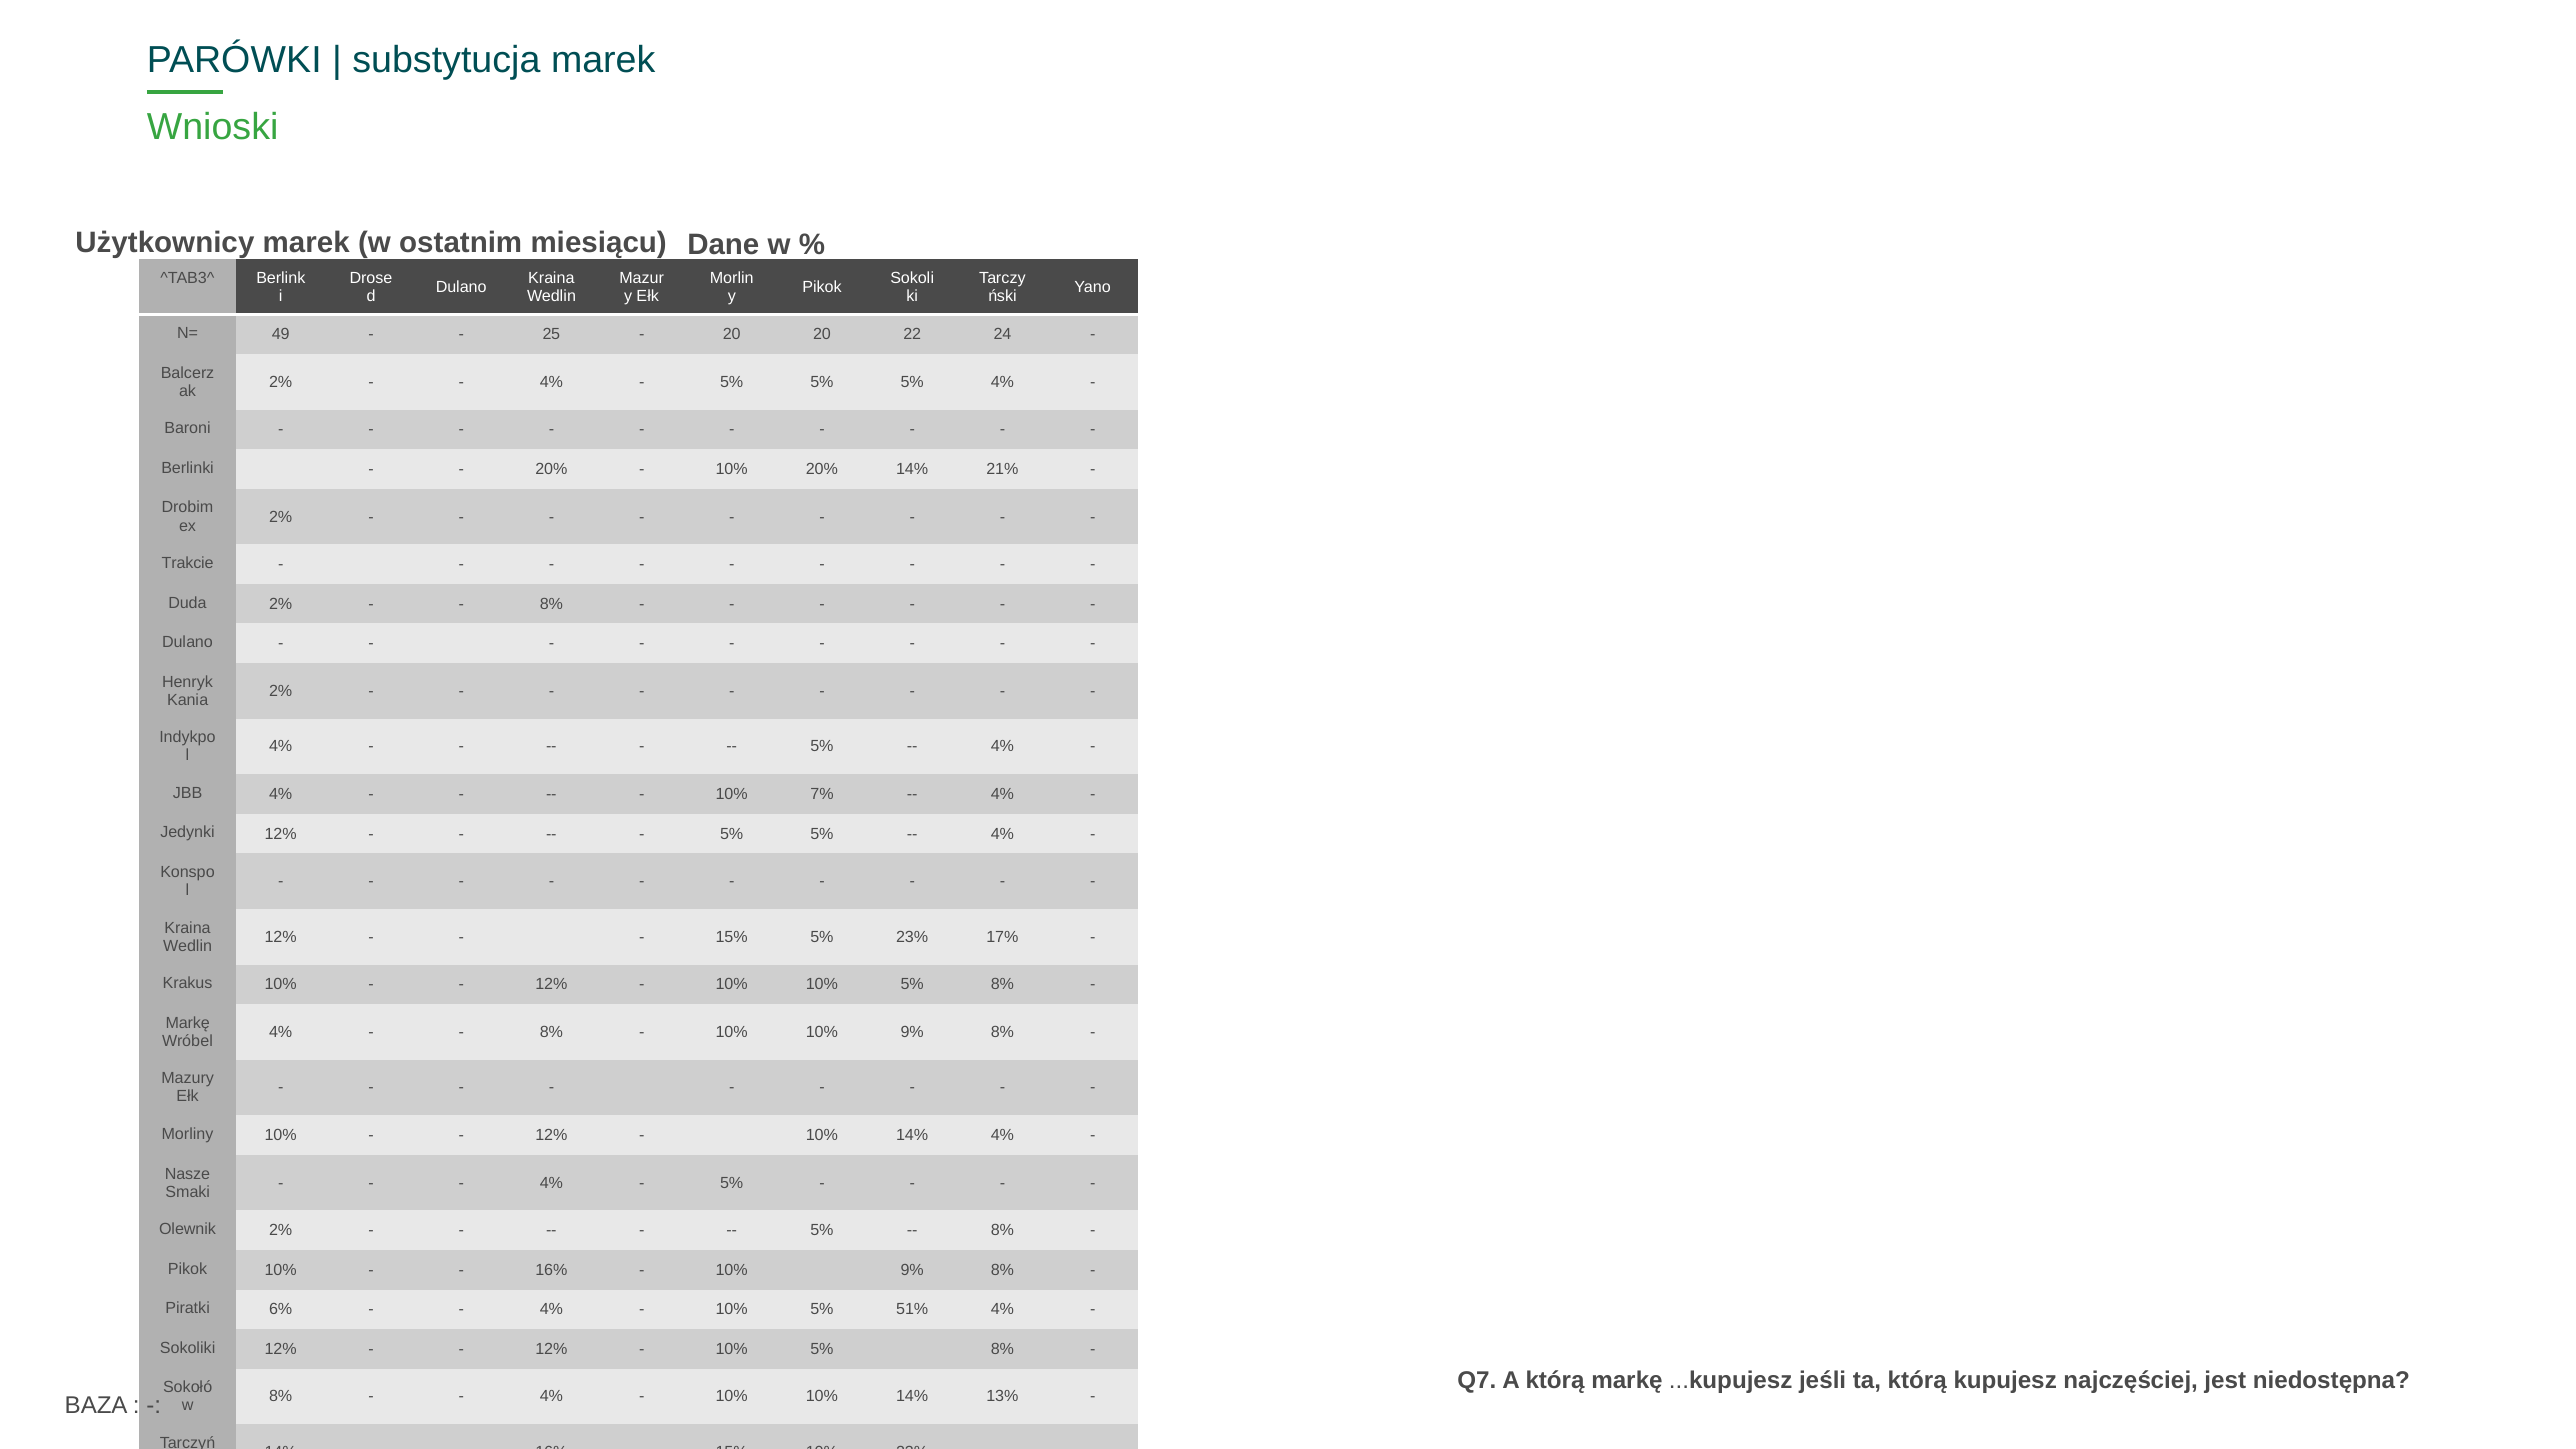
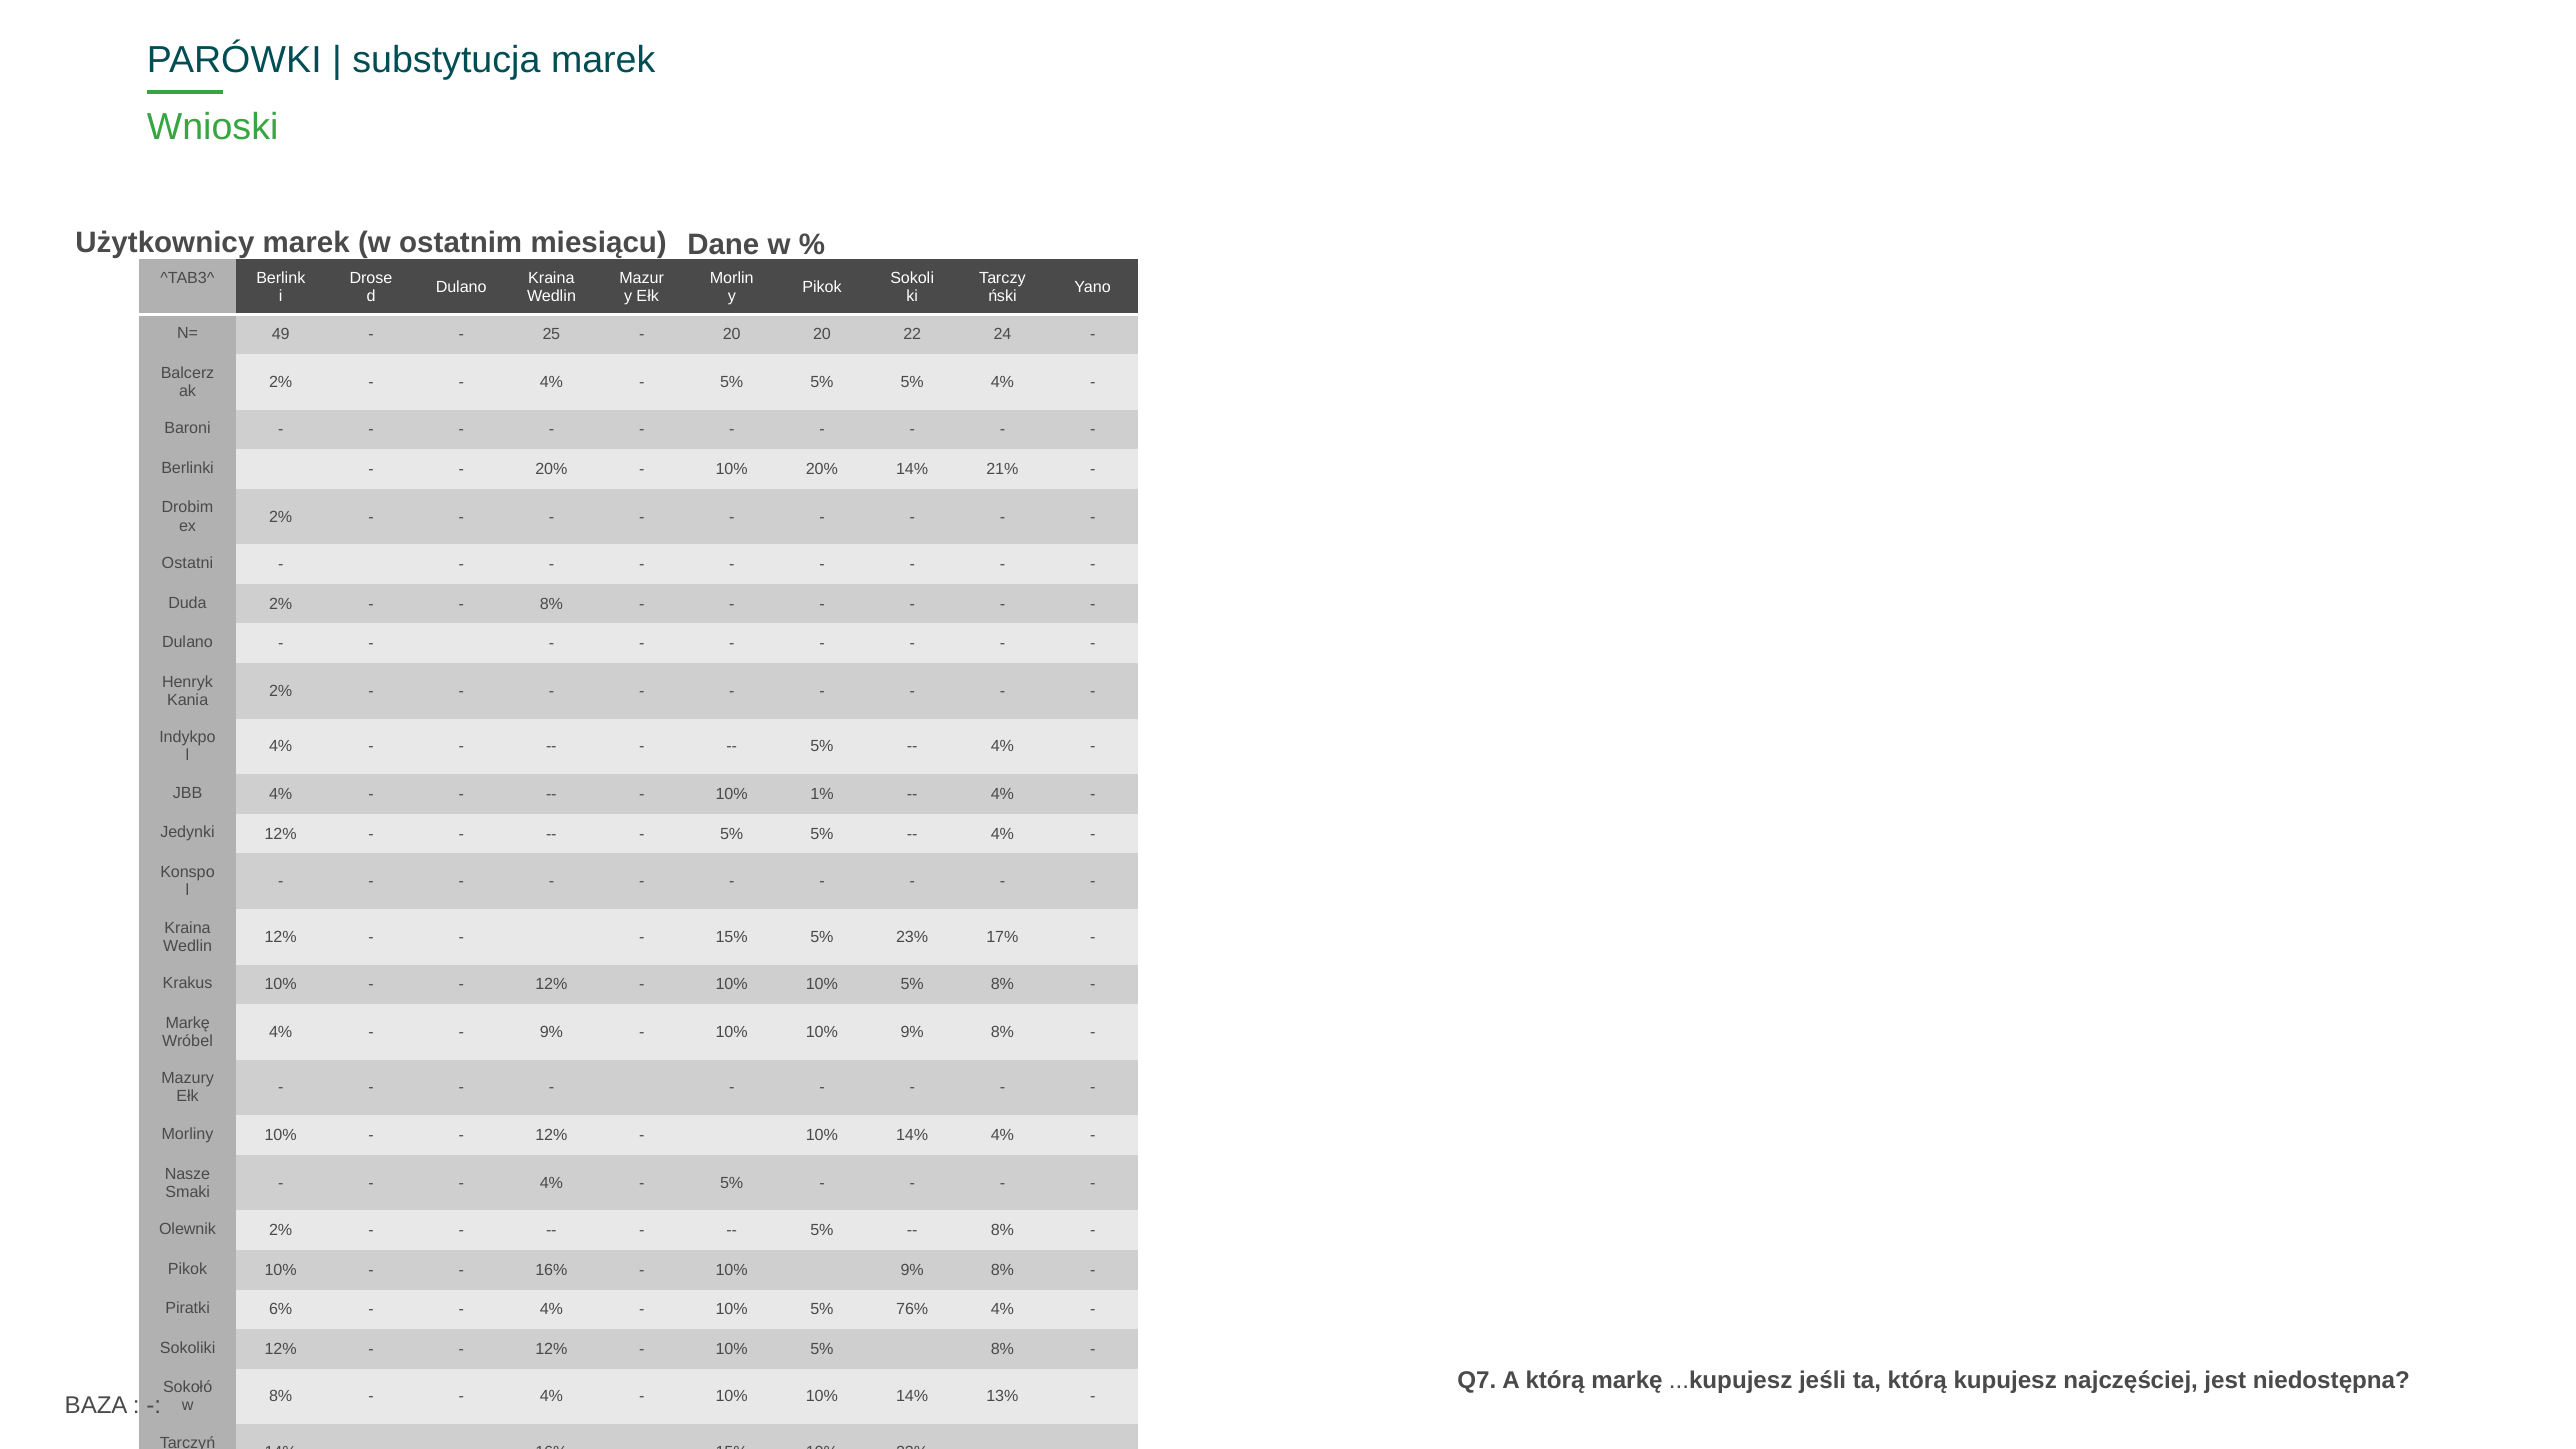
Trakcie: Trakcie -> Ostatni
7%: 7% -> 1%
8% at (551, 1032): 8% -> 9%
51%: 51% -> 76%
